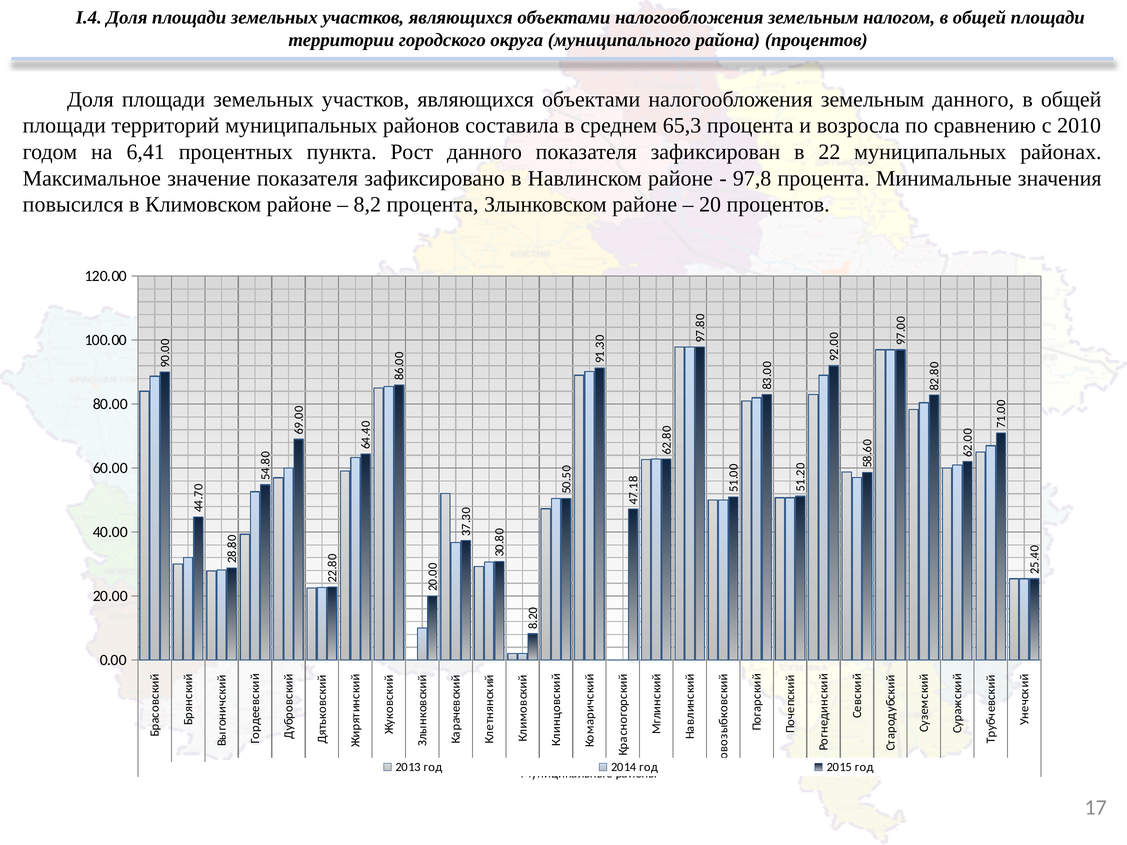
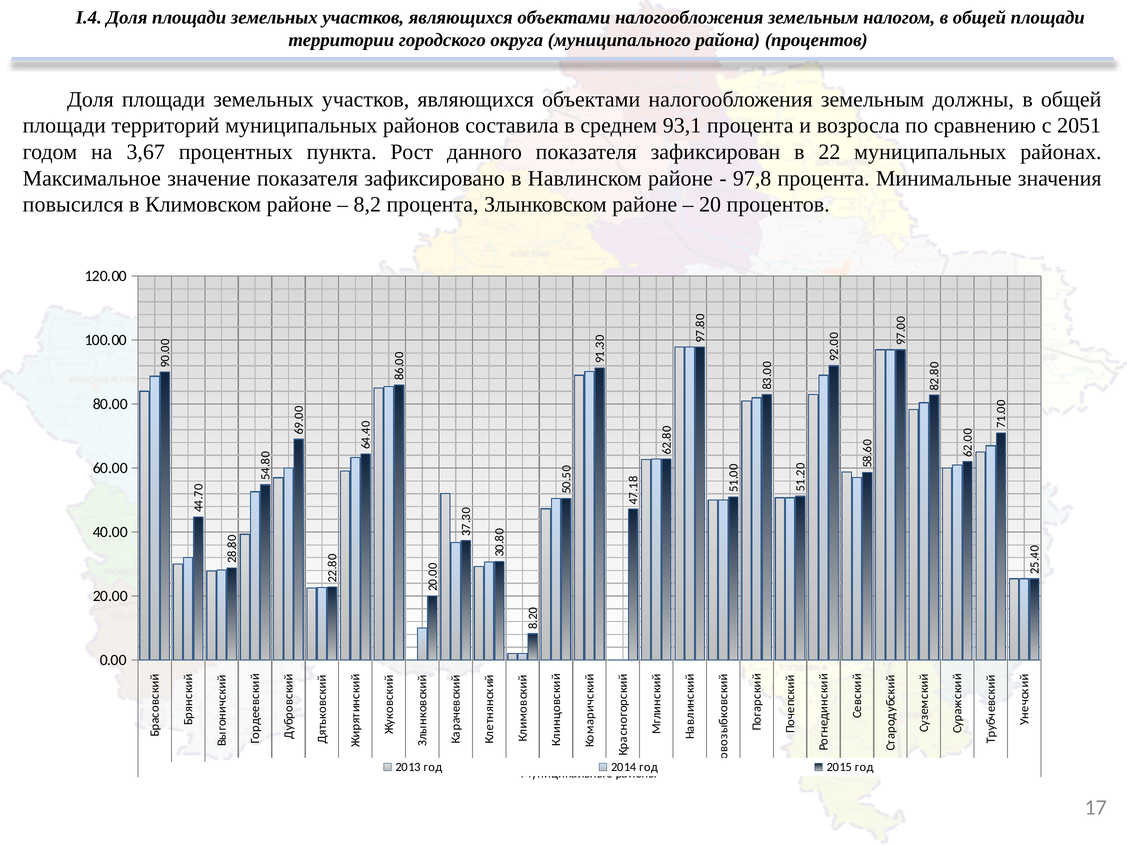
земельным данного: данного -> должны
65,3: 65,3 -> 93,1
2010: 2010 -> 2051
6,41: 6,41 -> 3,67
